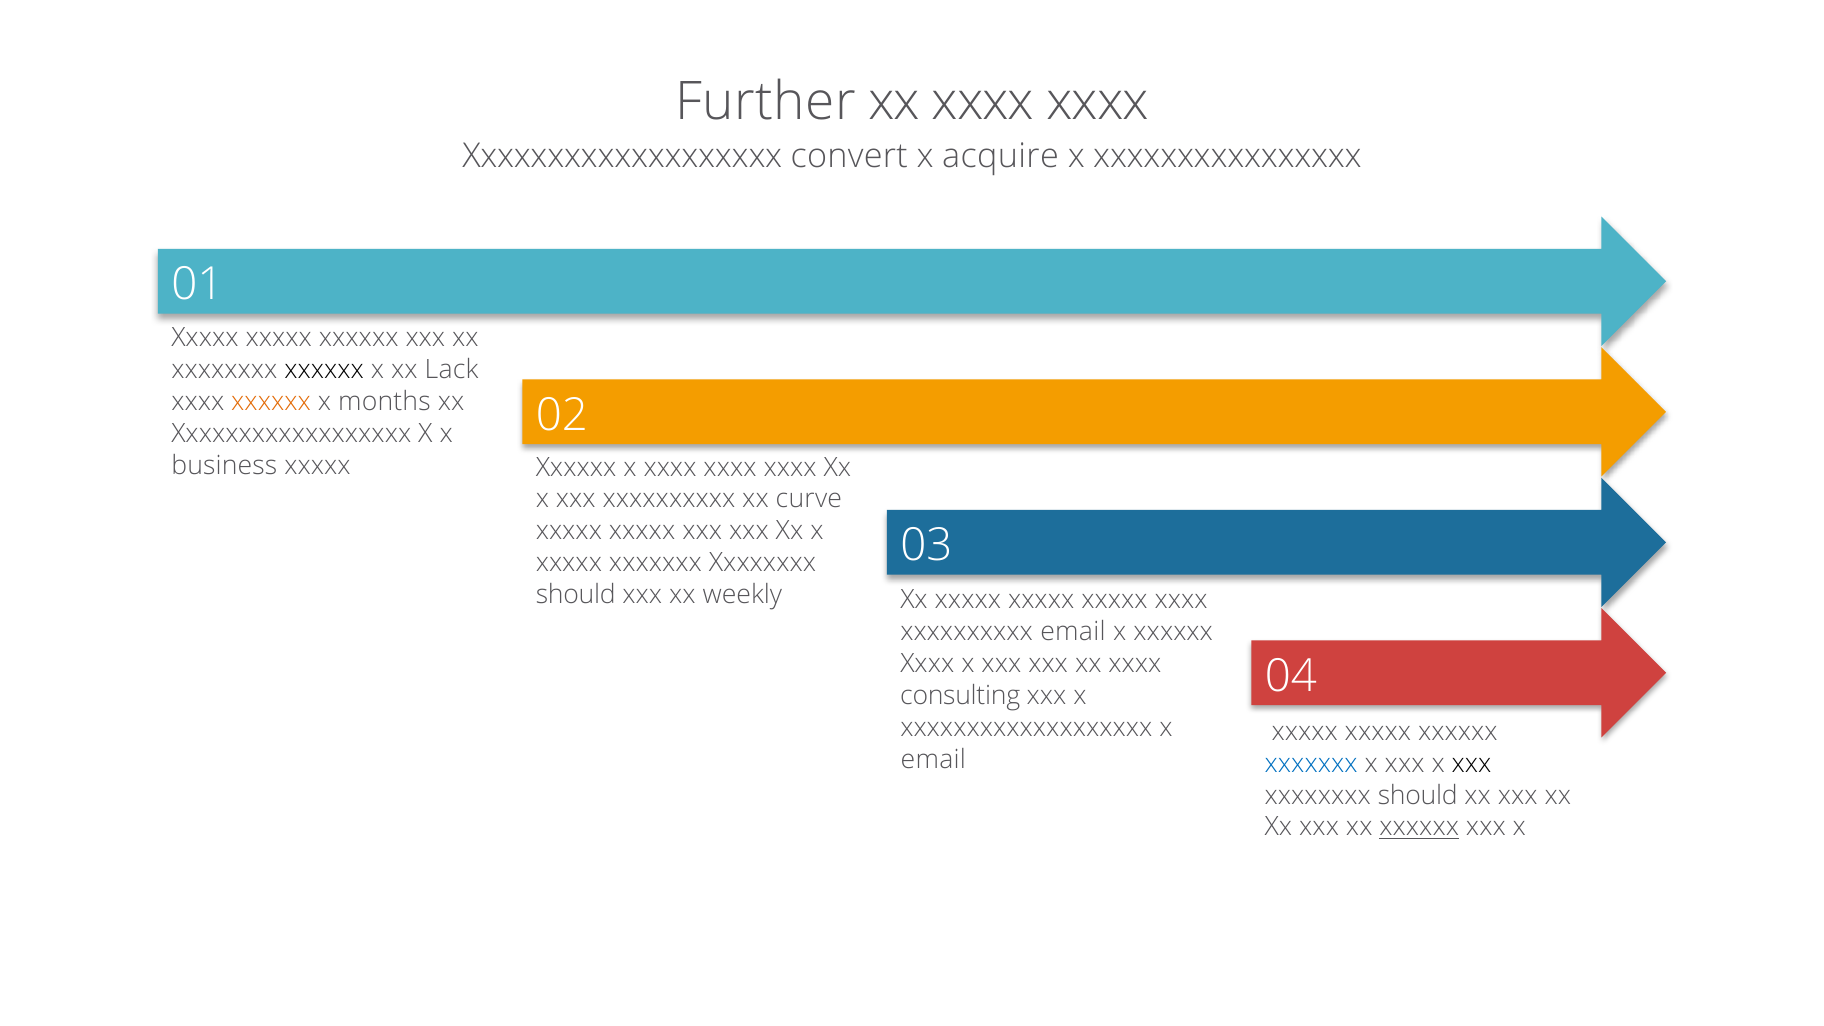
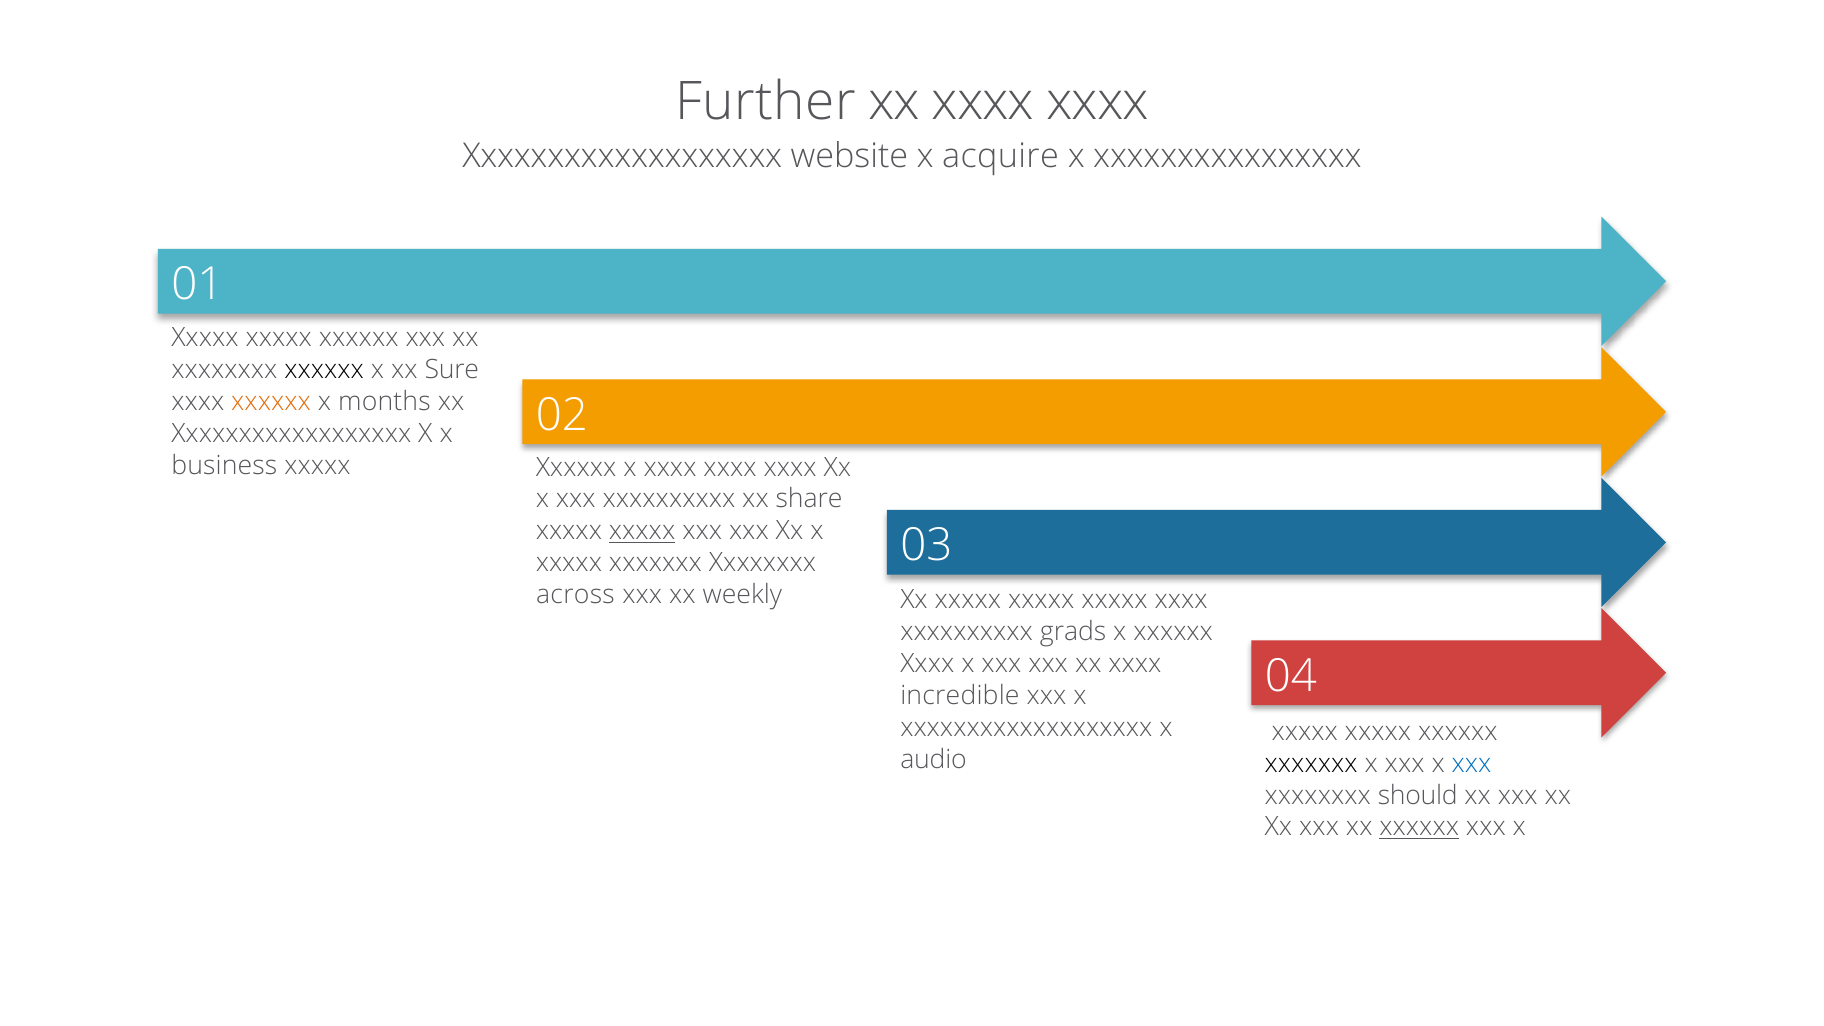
convert: convert -> website
Lack: Lack -> Sure
curve: curve -> share
xxxxx at (642, 531) underline: none -> present
should at (576, 595): should -> across
xxxxxxxxxx email: email -> grads
consulting: consulting -> incredible
email at (933, 760): email -> audio
xxxxxxx at (1311, 763) colour: blue -> black
xxx at (1472, 763) colour: black -> blue
